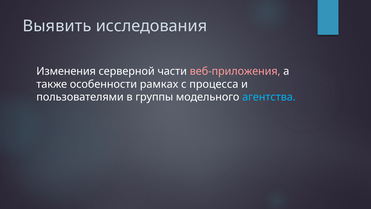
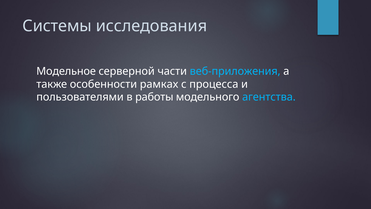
Выявить: Выявить -> Системы
Изменения: Изменения -> Модельное
веб-приложения colour: pink -> light blue
группы: группы -> работы
